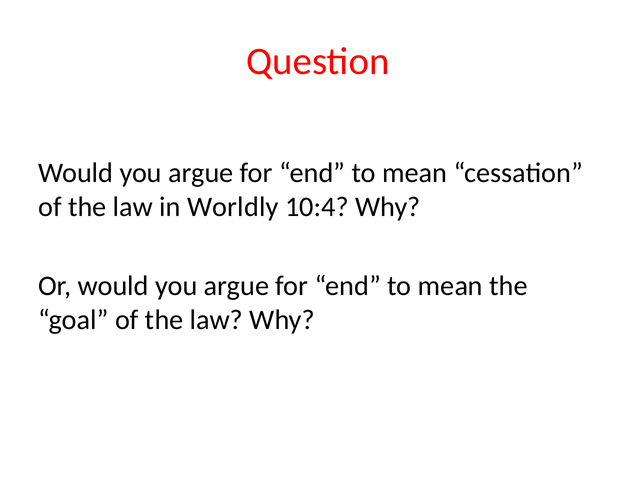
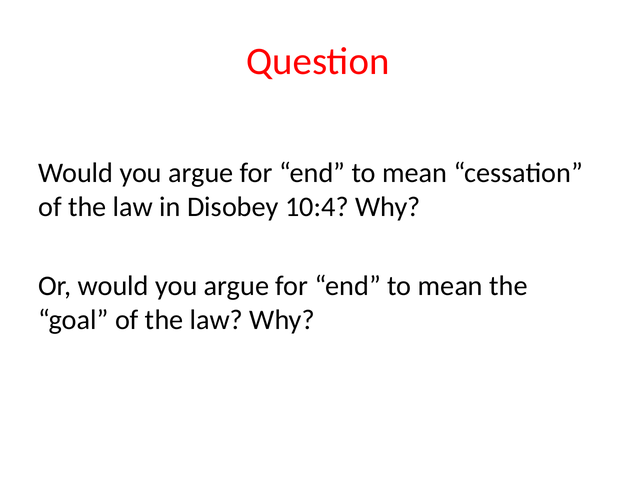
Worldly: Worldly -> Disobey
